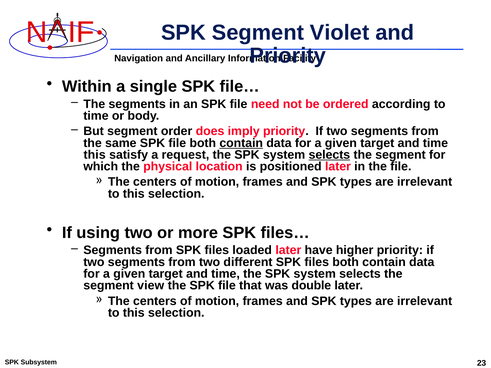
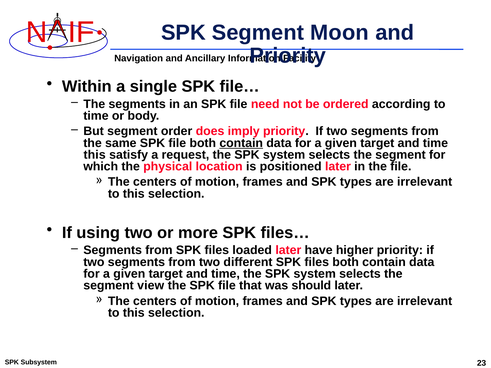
Violet: Violet -> Moon
selects at (329, 155) underline: present -> none
double: double -> should
